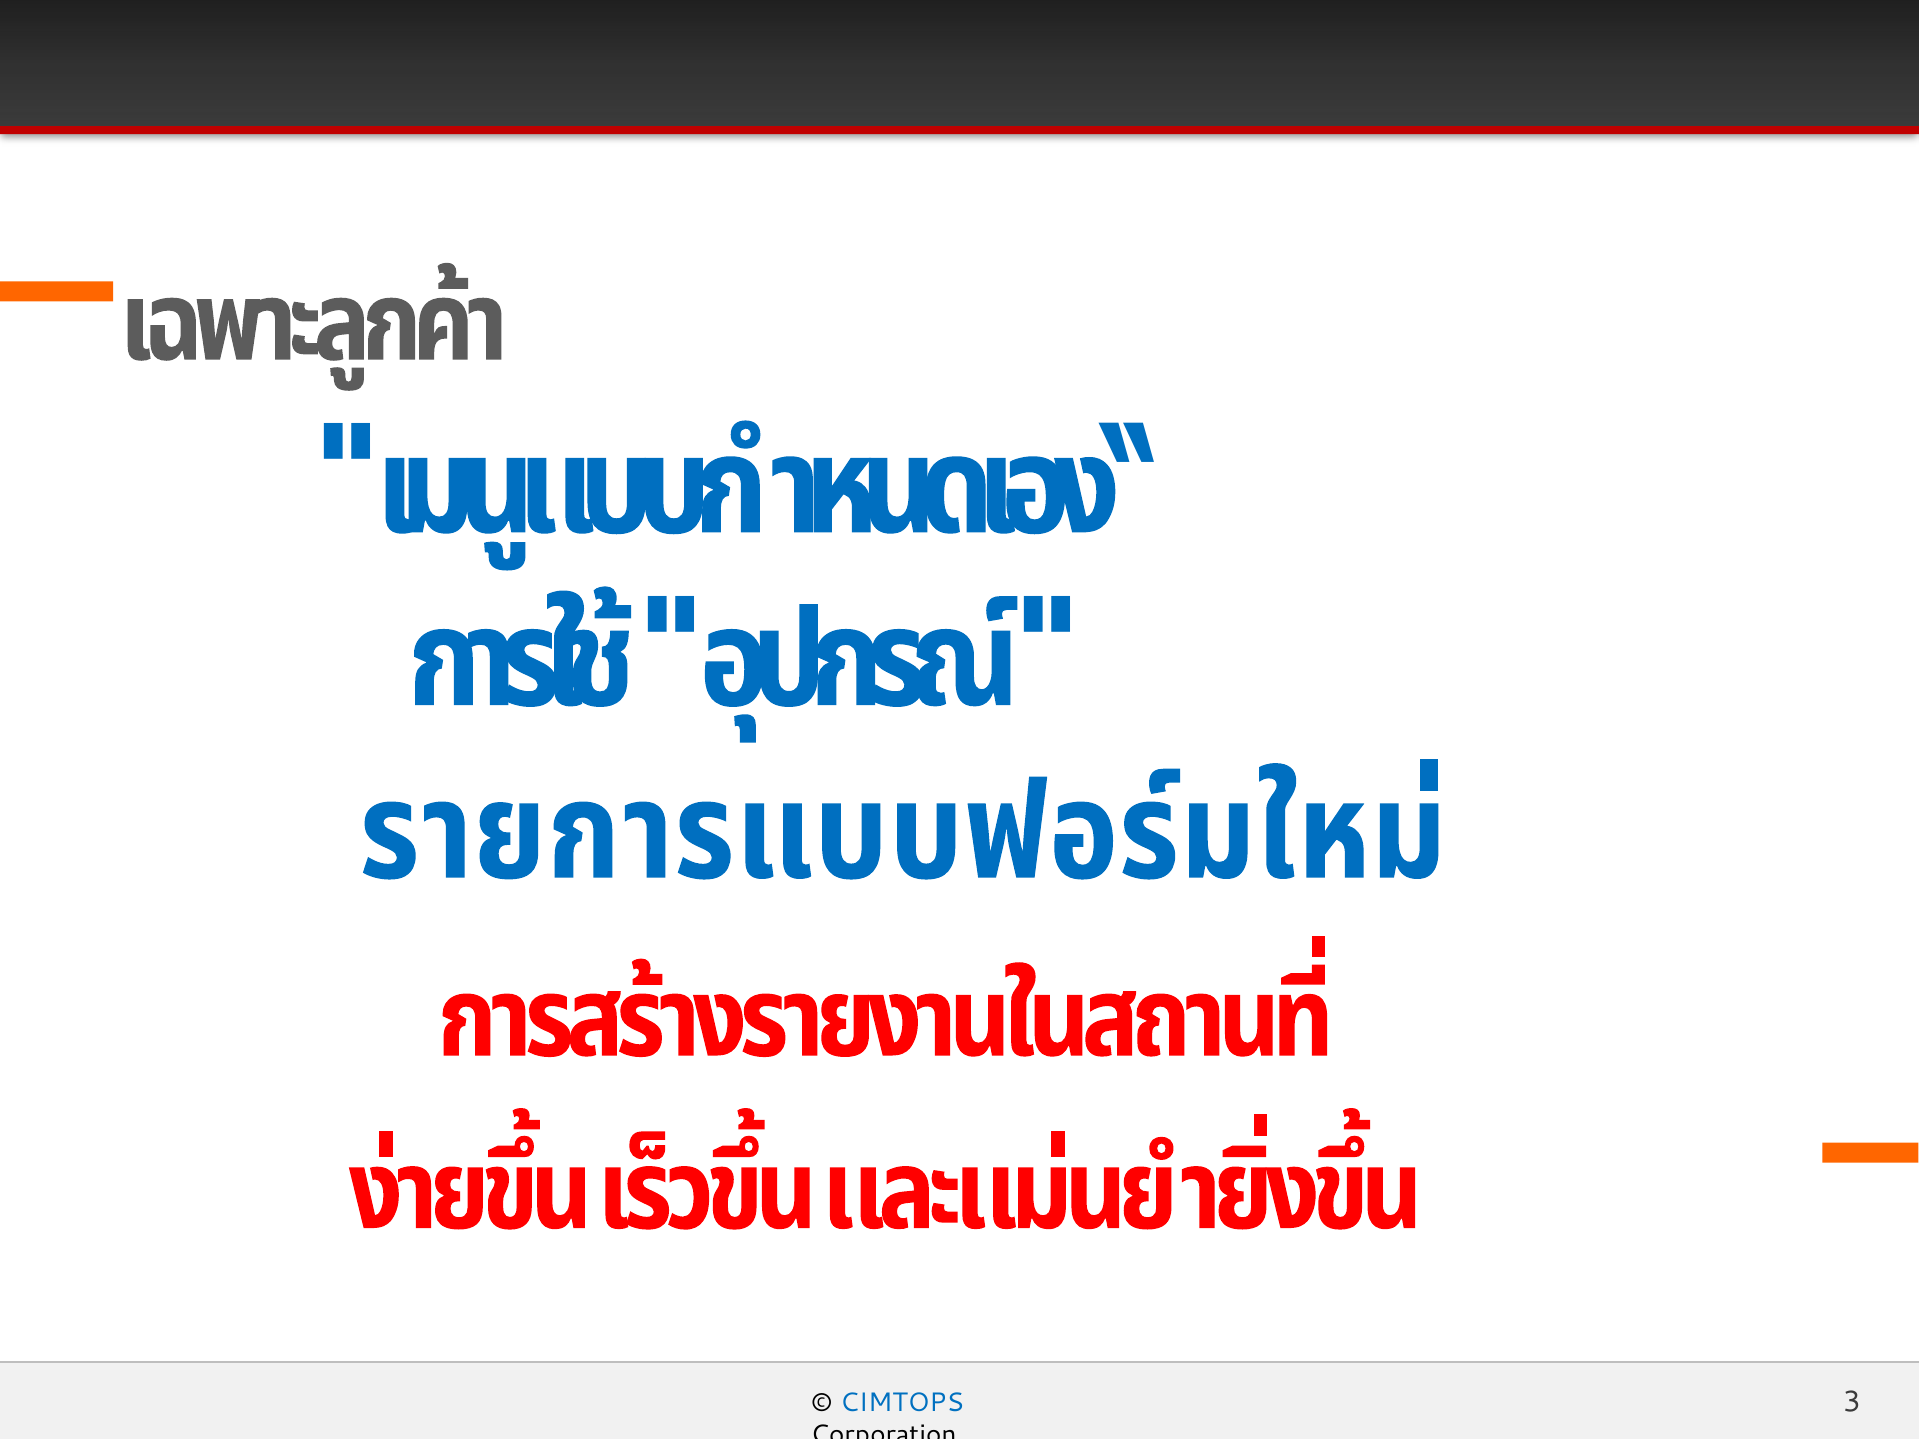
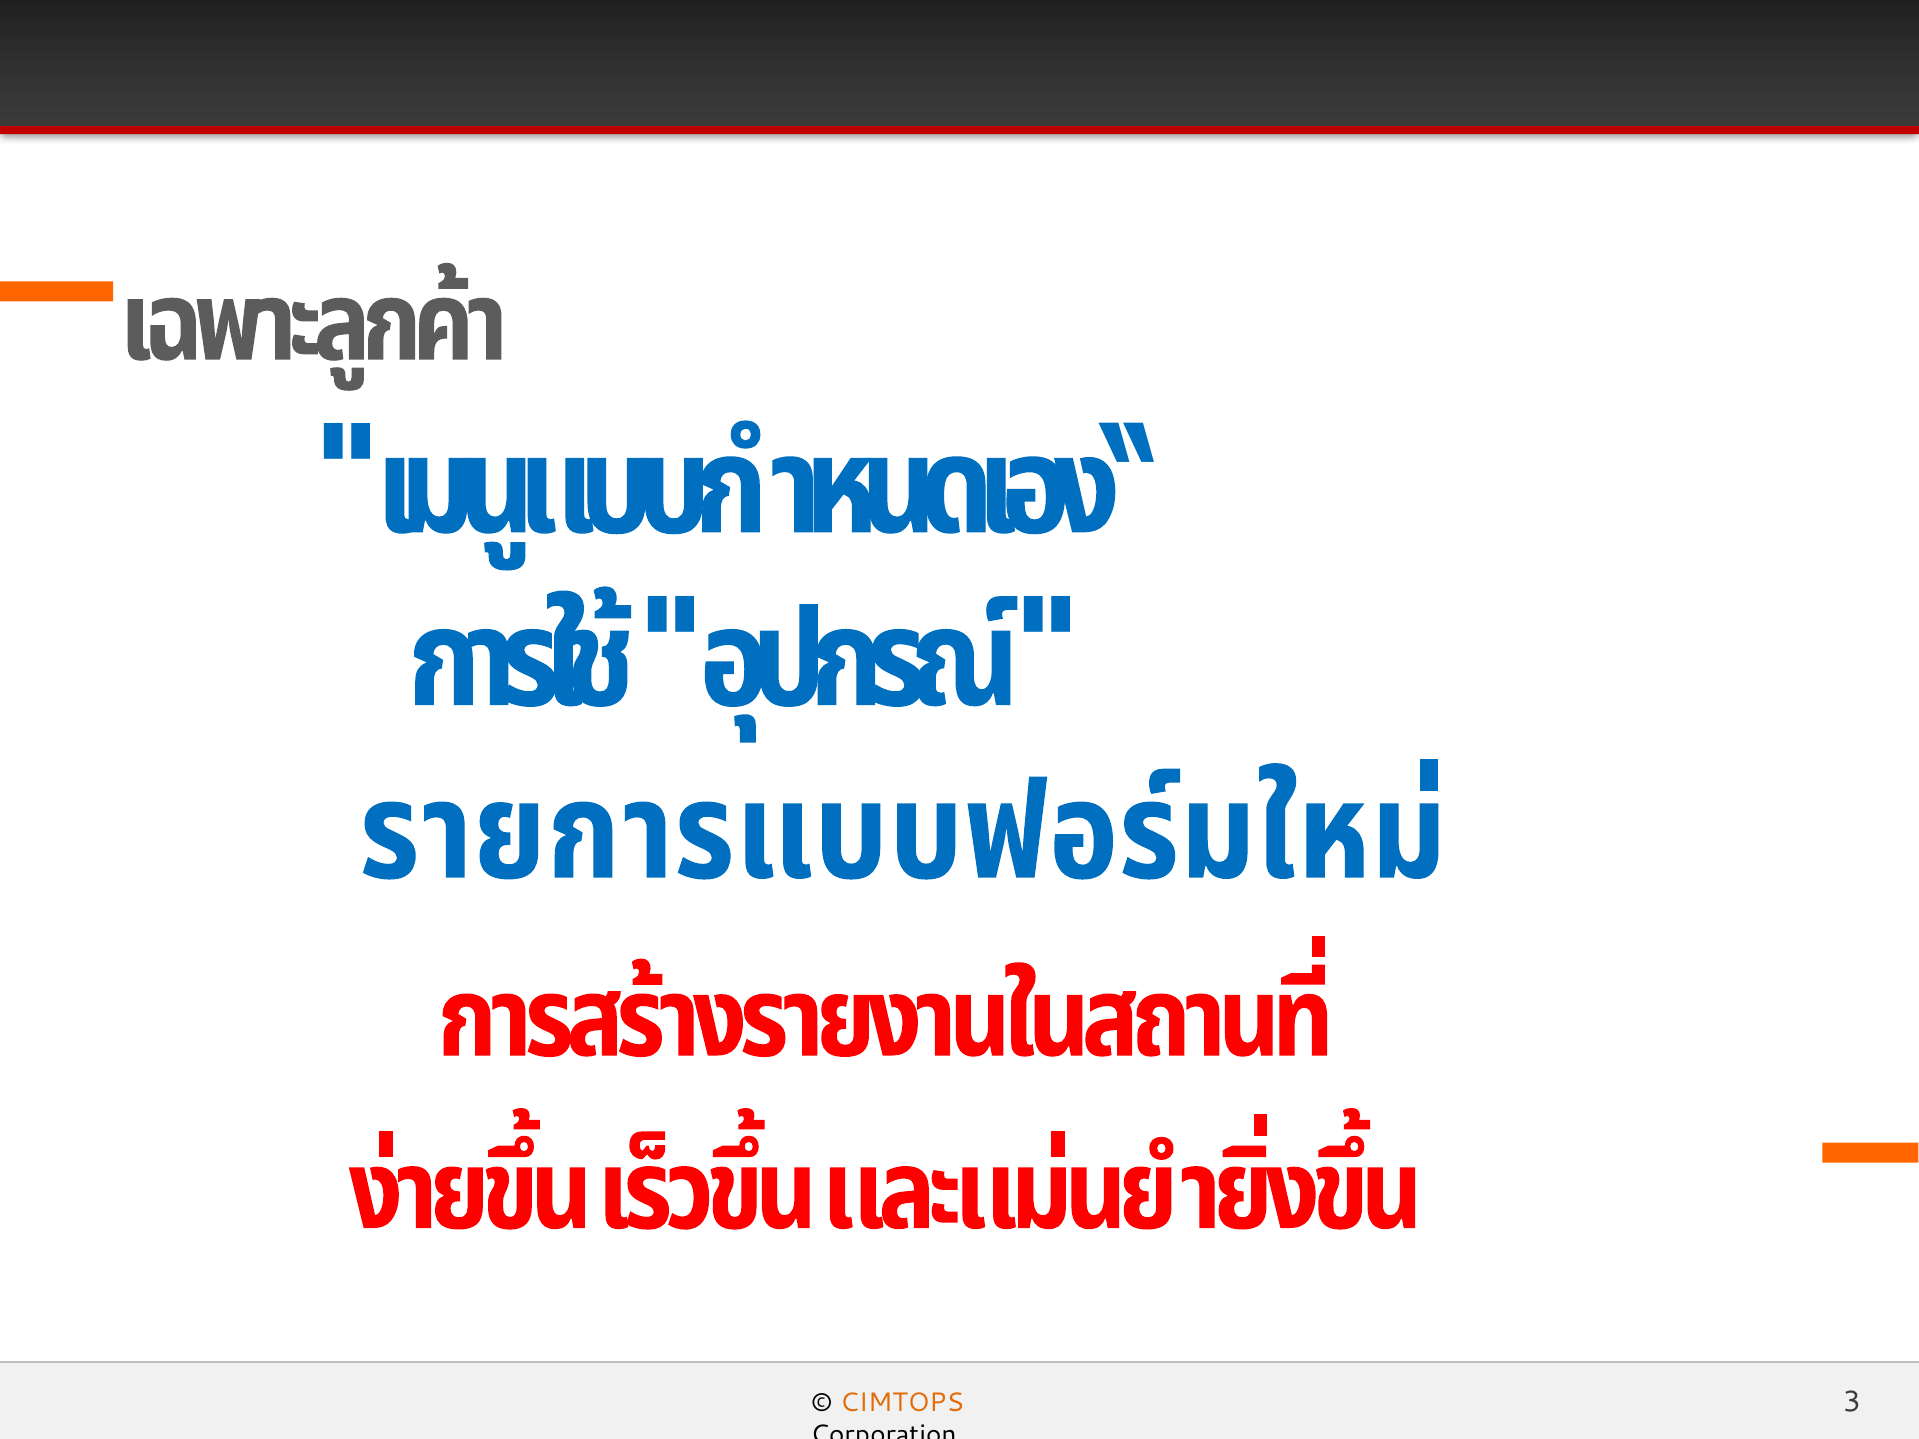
CIMTOPS colour: blue -> orange
